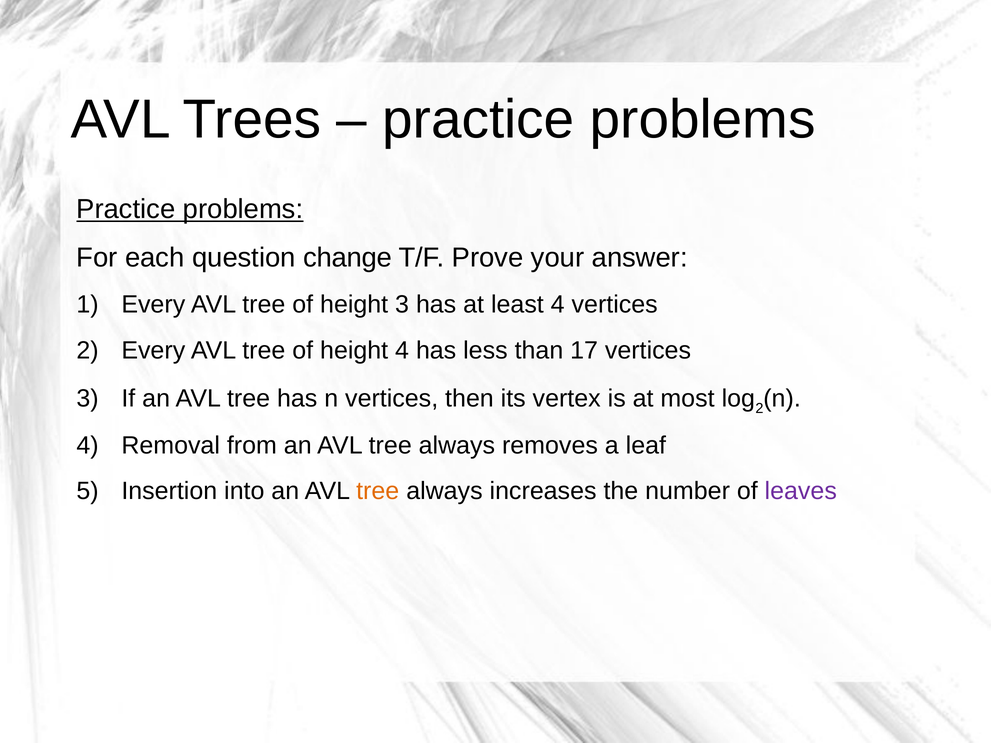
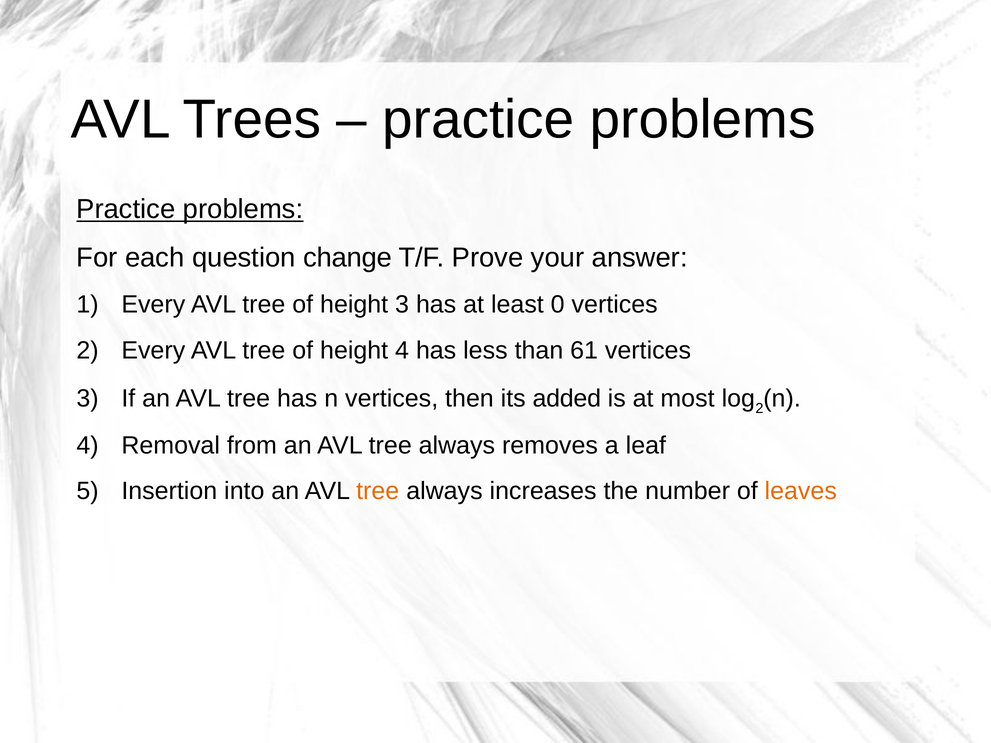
least 4: 4 -> 0
17: 17 -> 61
vertex: vertex -> added
leaves colour: purple -> orange
